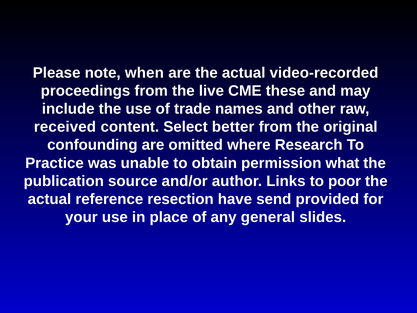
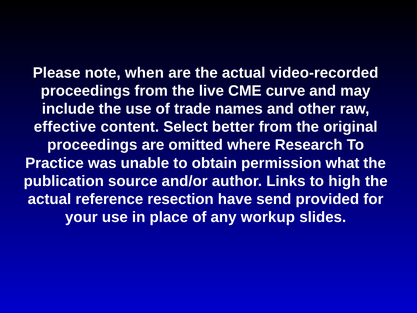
these: these -> curve
received: received -> effective
confounding at (92, 145): confounding -> proceedings
poor: poor -> high
general: general -> workup
